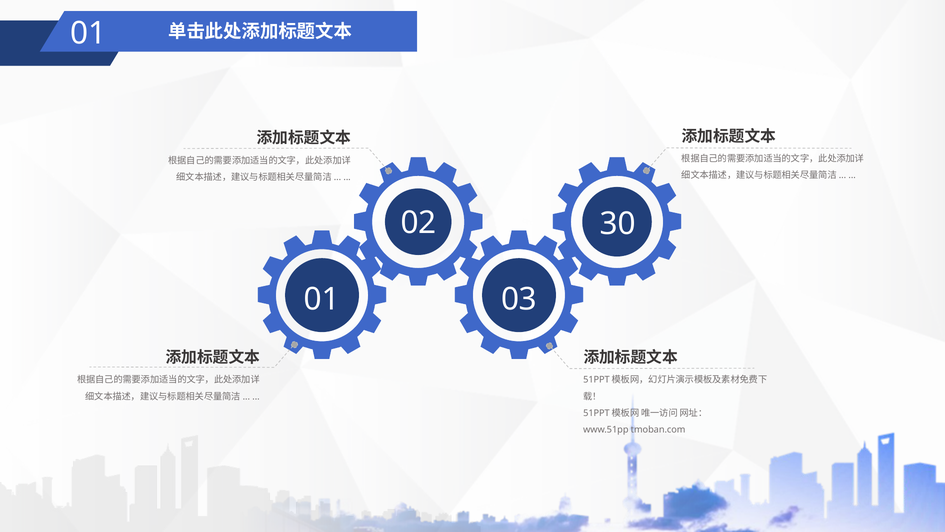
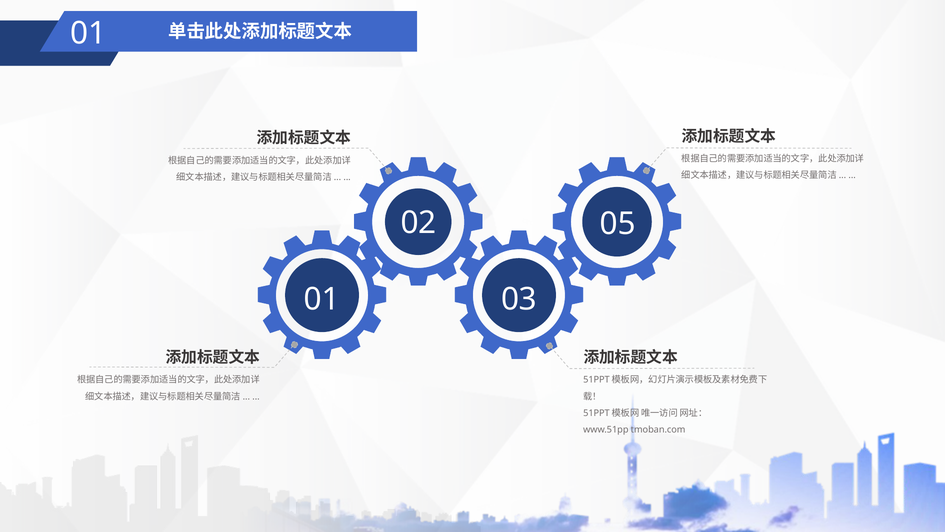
30: 30 -> 05
